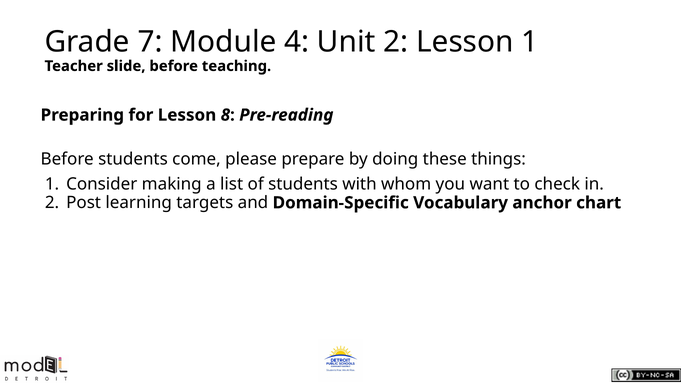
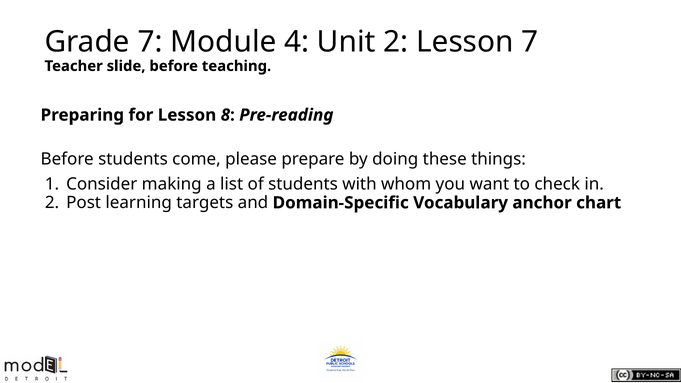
Lesson 1: 1 -> 7
